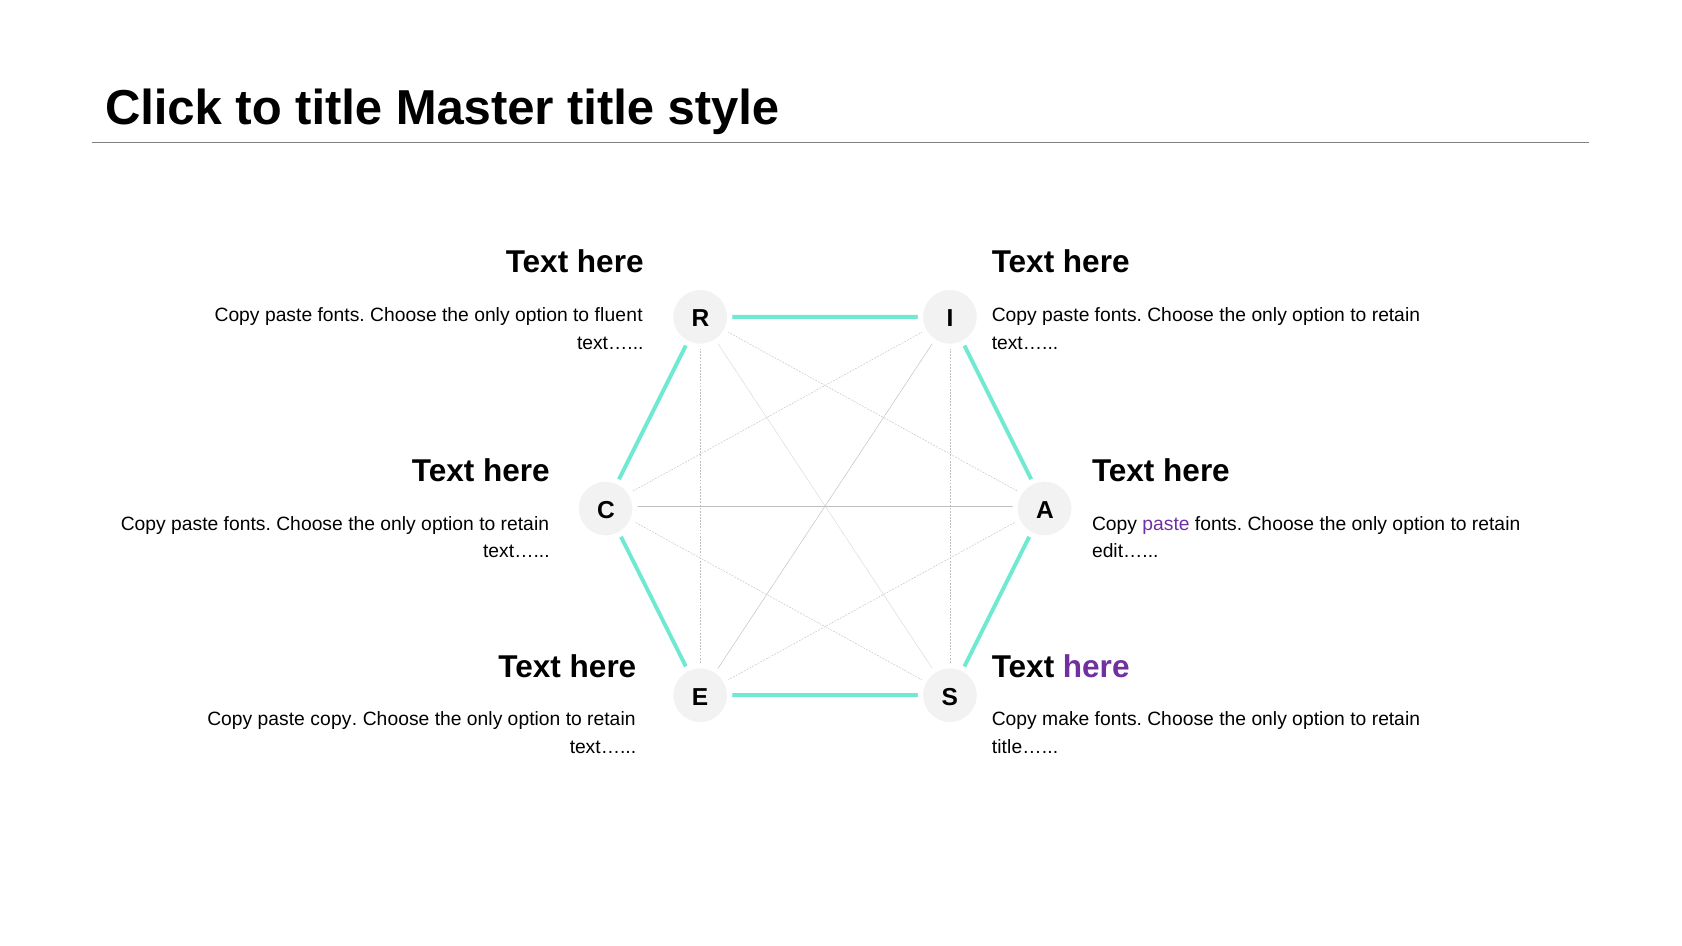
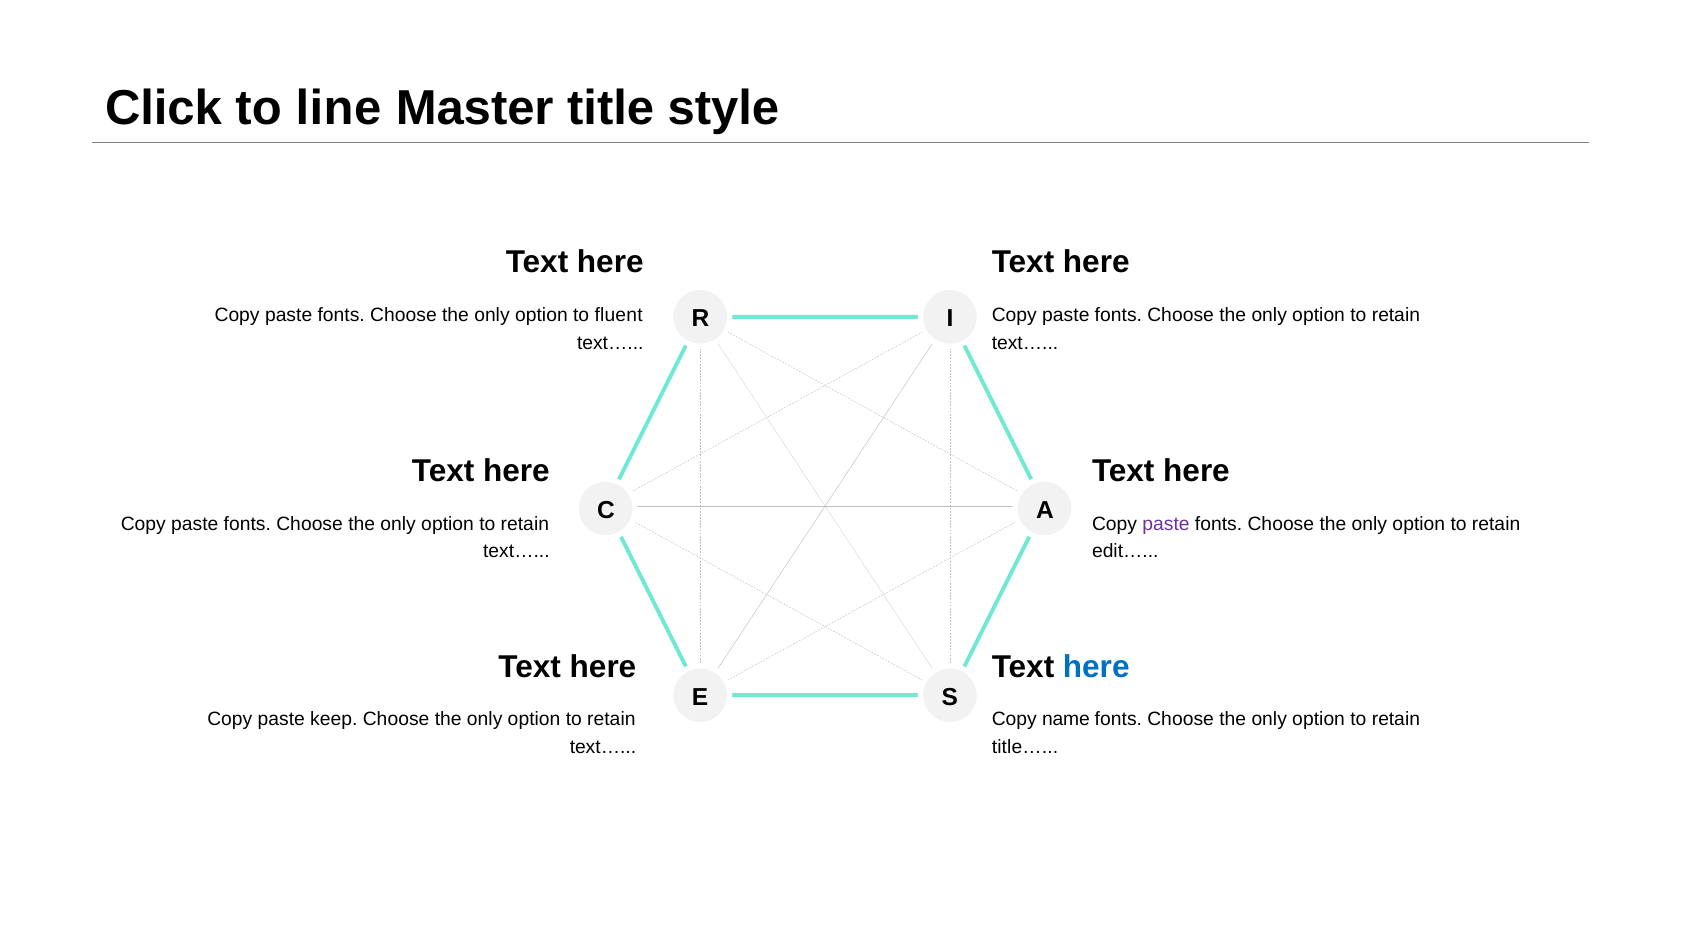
to title: title -> line
here at (1096, 667) colour: purple -> blue
paste copy: copy -> keep
make: make -> name
